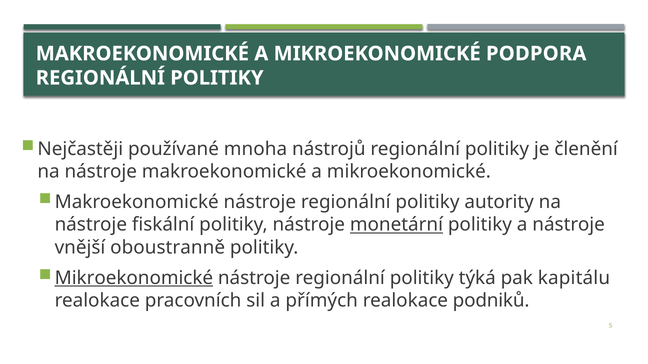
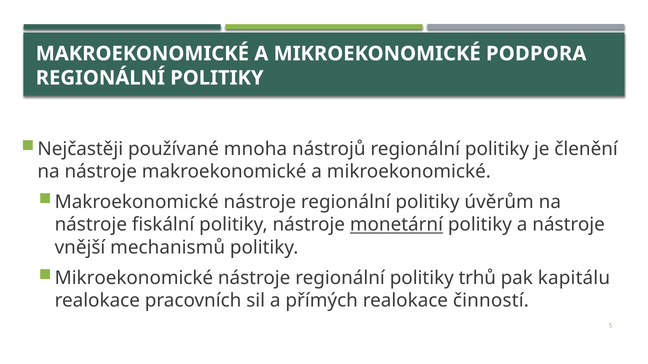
autority: autority -> úvěrům
oboustranně: oboustranně -> mechanismů
Mikroekonomické at (134, 278) underline: present -> none
týká: týká -> trhů
podniků: podniků -> činností
